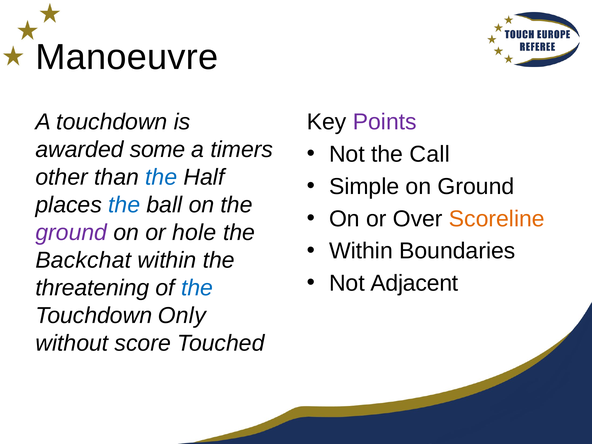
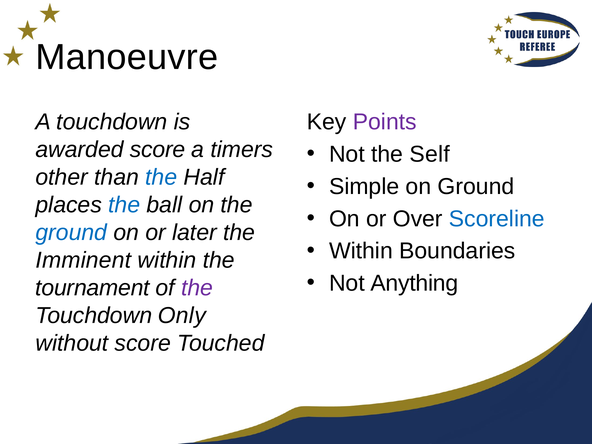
awarded some: some -> score
Call: Call -> Self
Scoreline colour: orange -> blue
ground at (71, 233) colour: purple -> blue
hole: hole -> later
Backchat: Backchat -> Imminent
Adjacent: Adjacent -> Anything
threatening: threatening -> tournament
the at (197, 288) colour: blue -> purple
